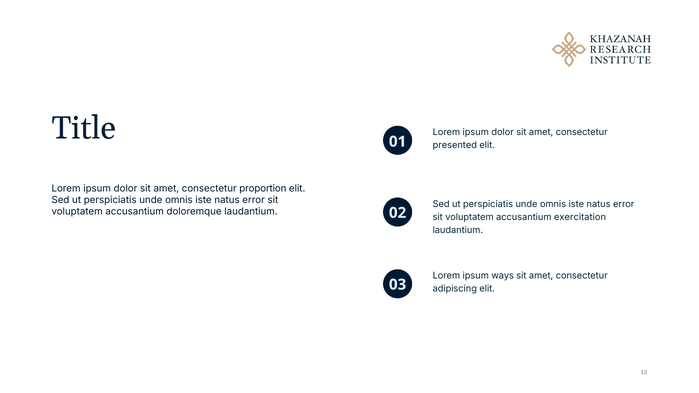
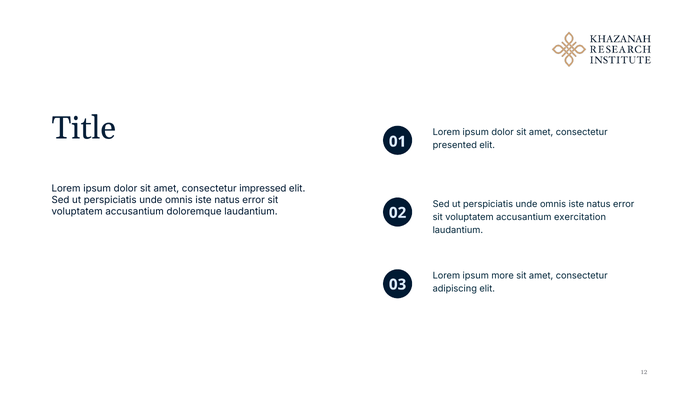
proportion: proportion -> impressed
ways: ways -> more
